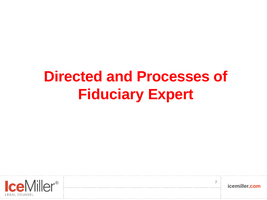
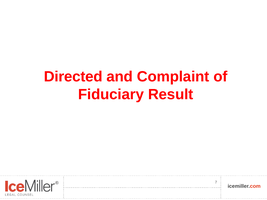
Processes: Processes -> Complaint
Expert: Expert -> Result
